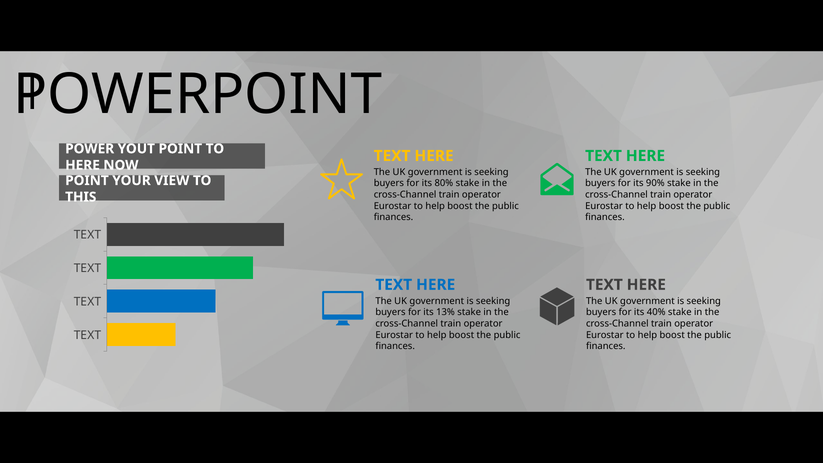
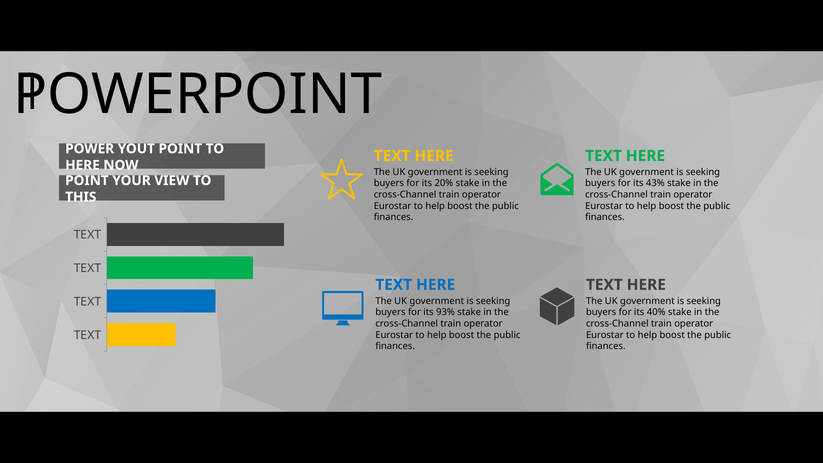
80%: 80% -> 20%
90%: 90% -> 43%
13%: 13% -> 93%
